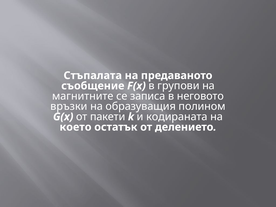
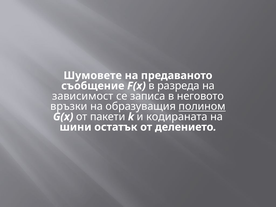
Стъпалата: Стъпалата -> Шумовете
групови: групови -> разреда
магнитните: магнитните -> зависимост
полином underline: none -> present
което: което -> шини
